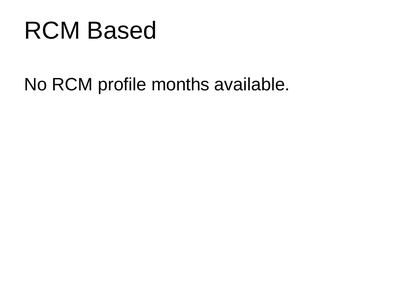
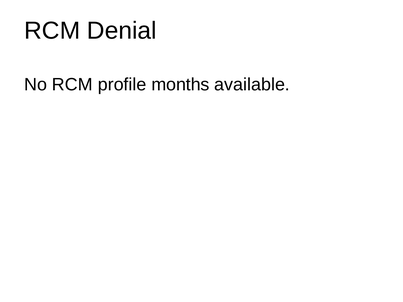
Based: Based -> Denial
